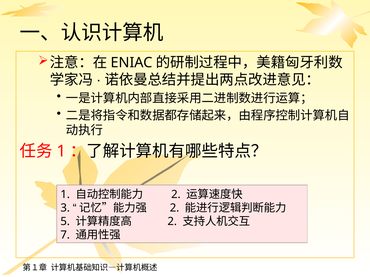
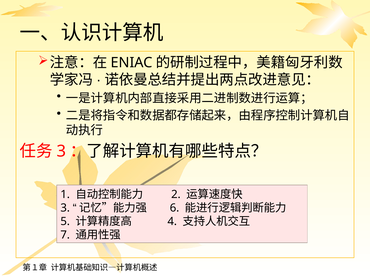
1 at (61, 151): 1 -> 3
2 at (175, 208): 2 -> 6
2 at (172, 222): 2 -> 4
